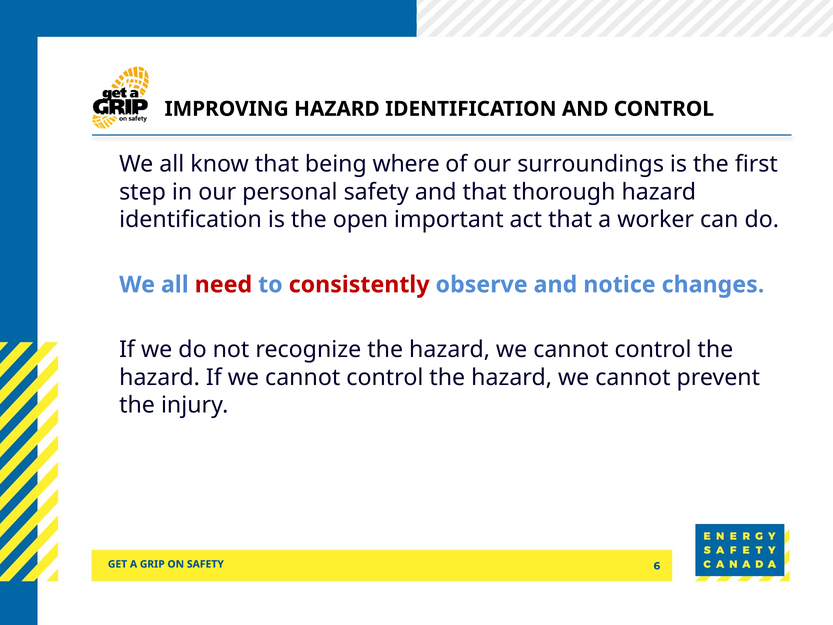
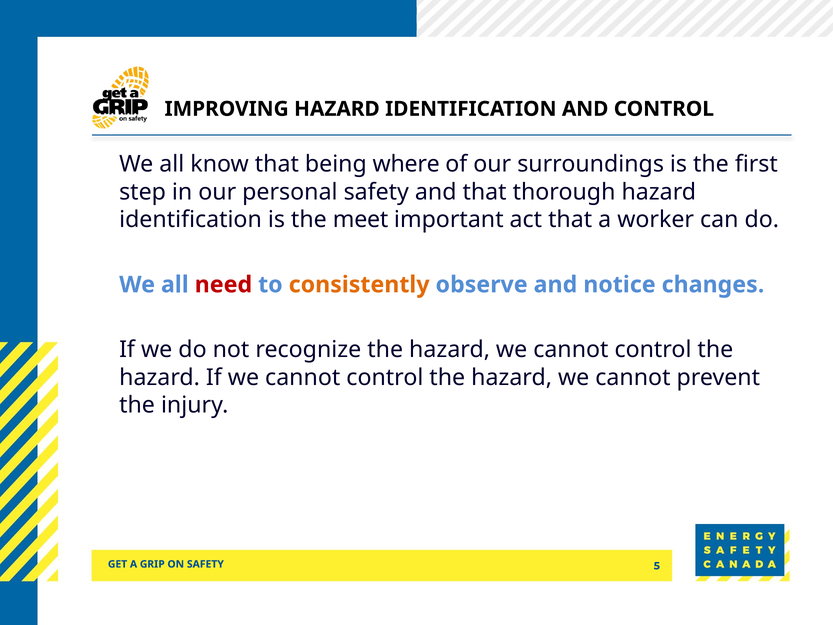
open: open -> meet
consistently colour: red -> orange
6: 6 -> 5
